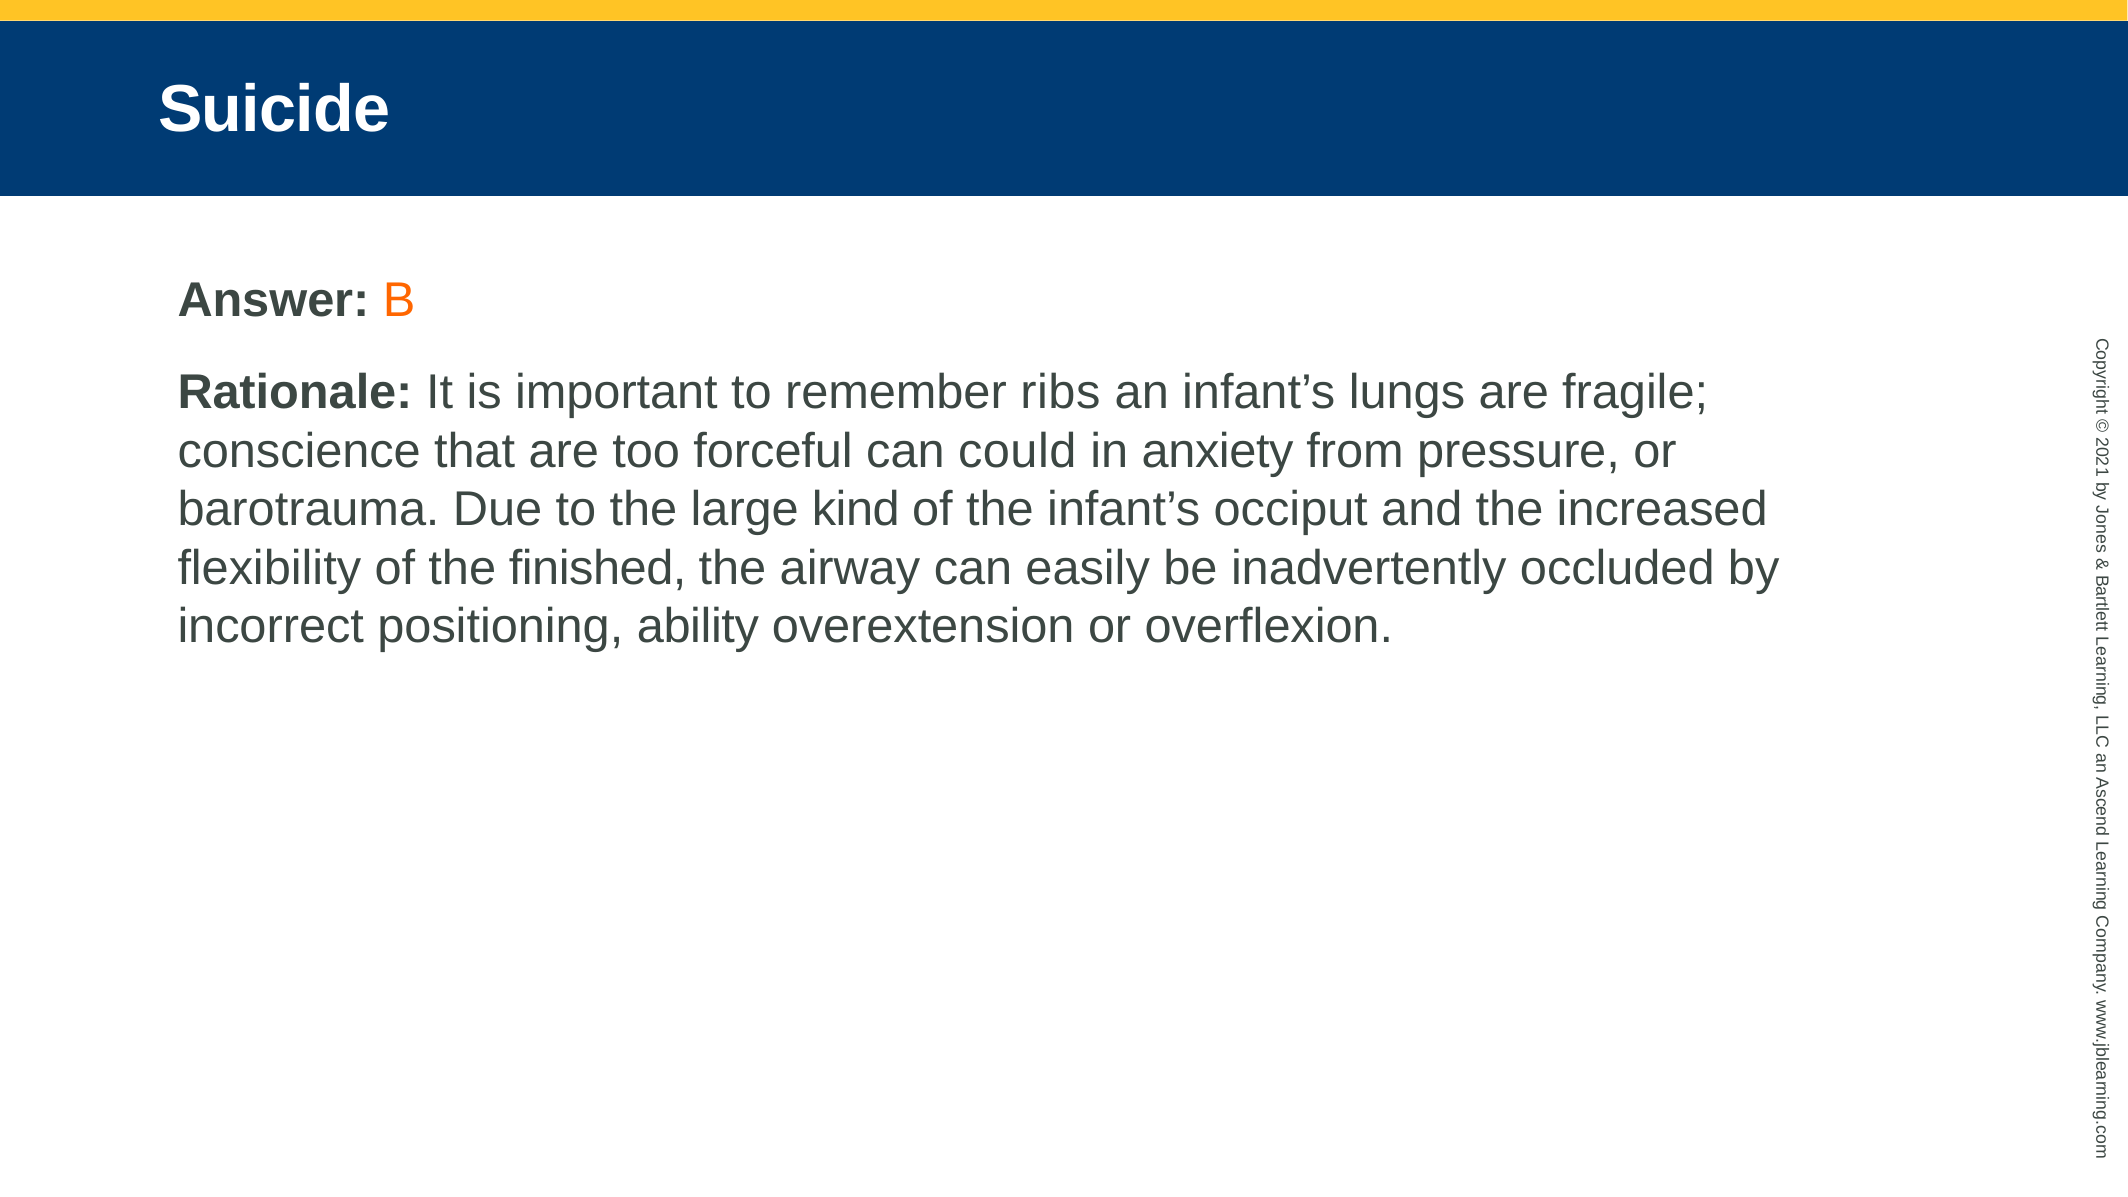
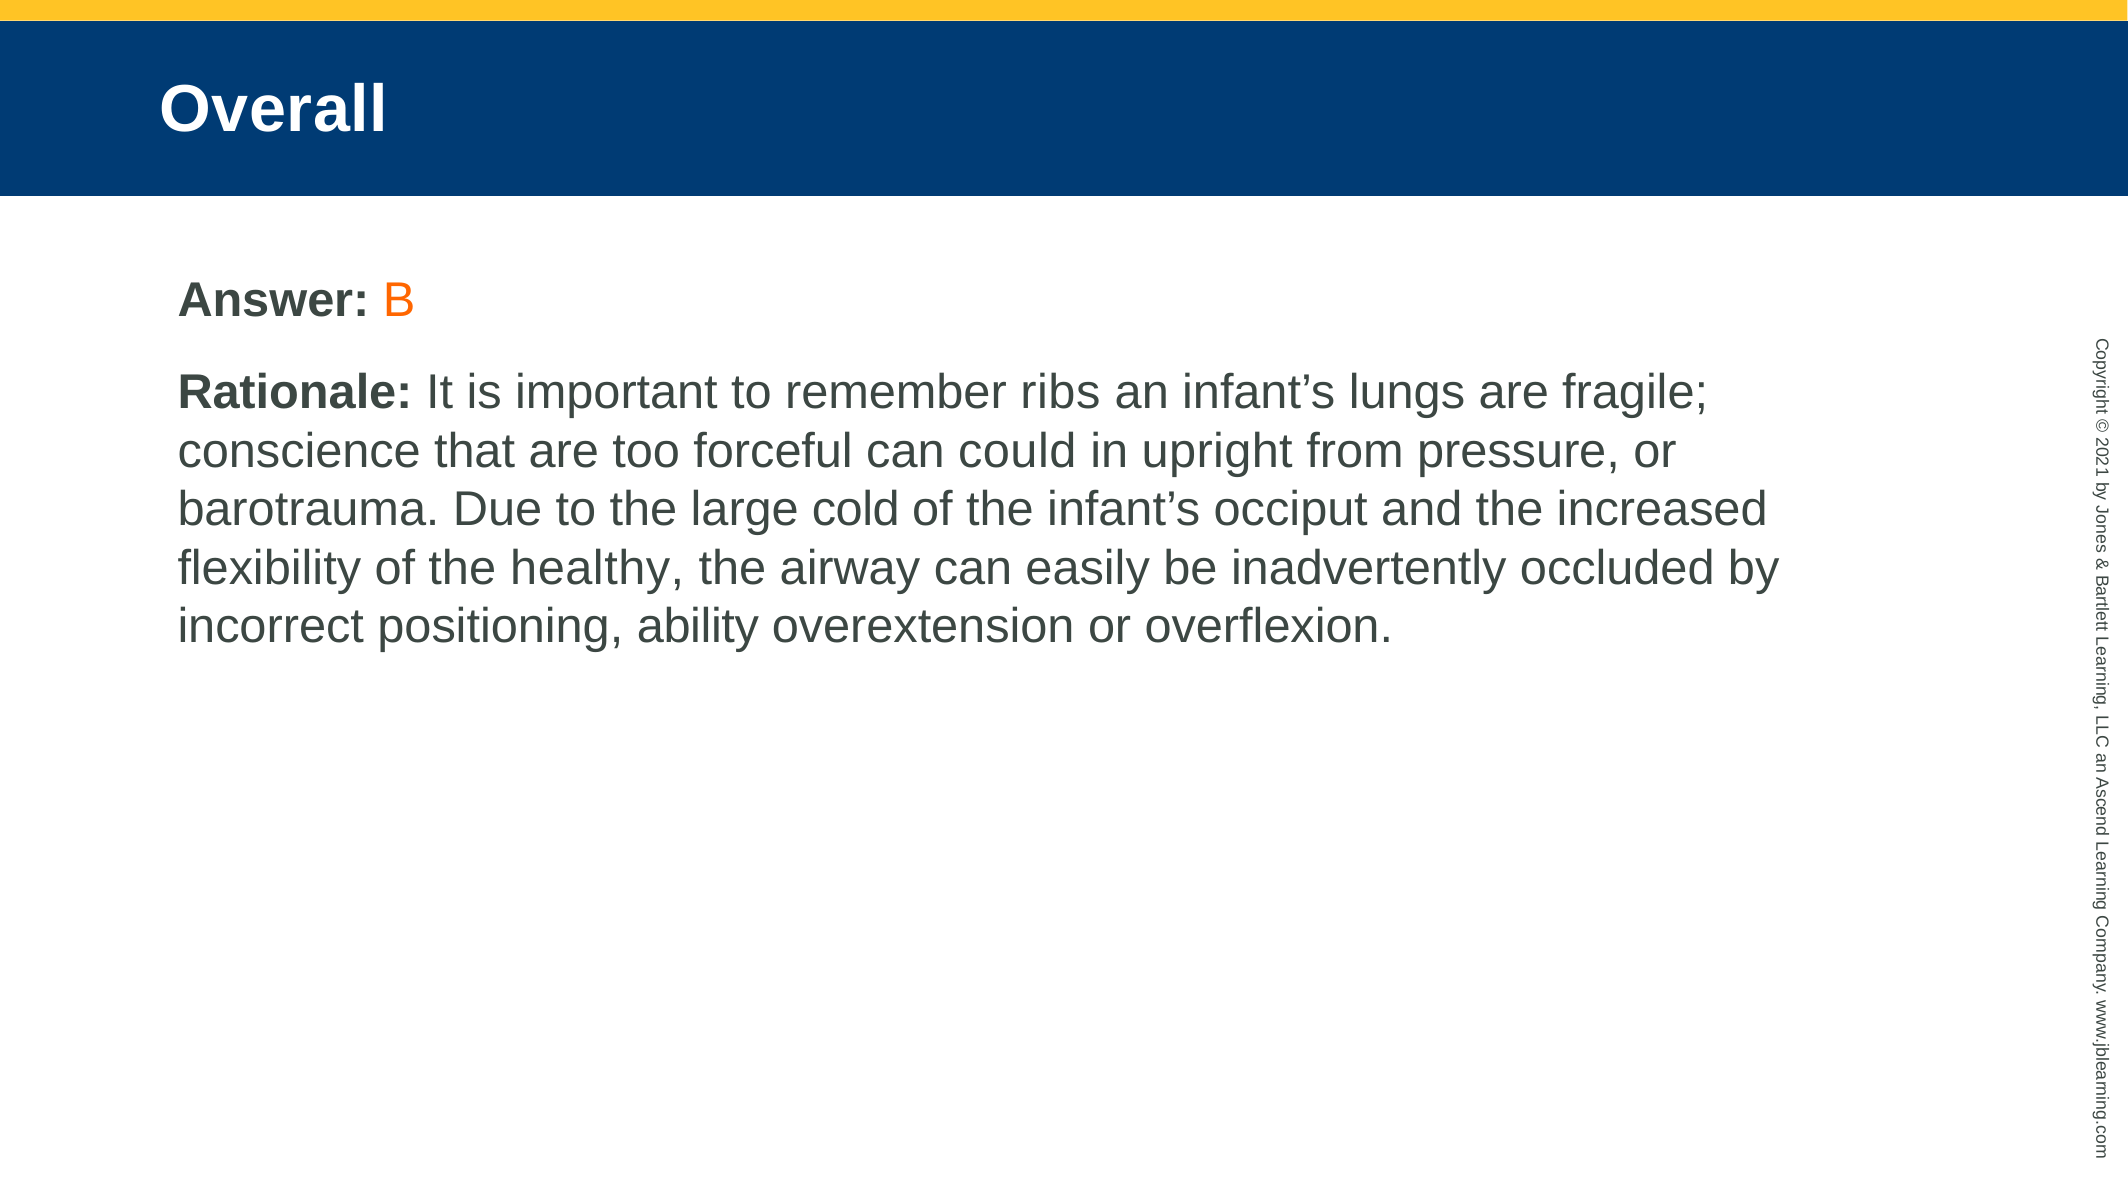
Suicide: Suicide -> Overall
anxiety: anxiety -> upright
kind: kind -> cold
finished: finished -> healthy
